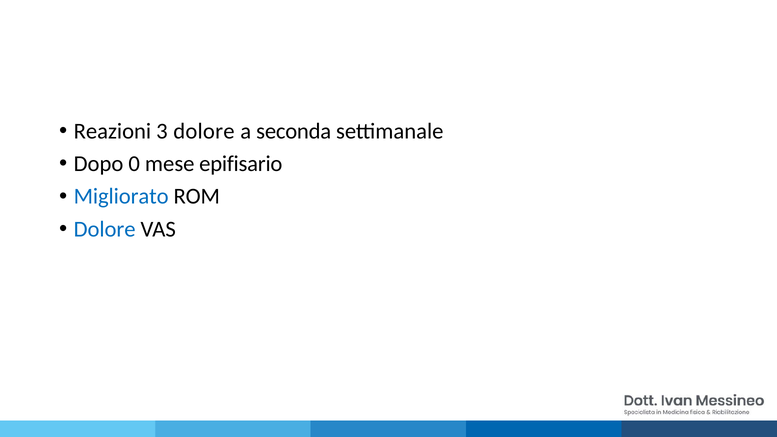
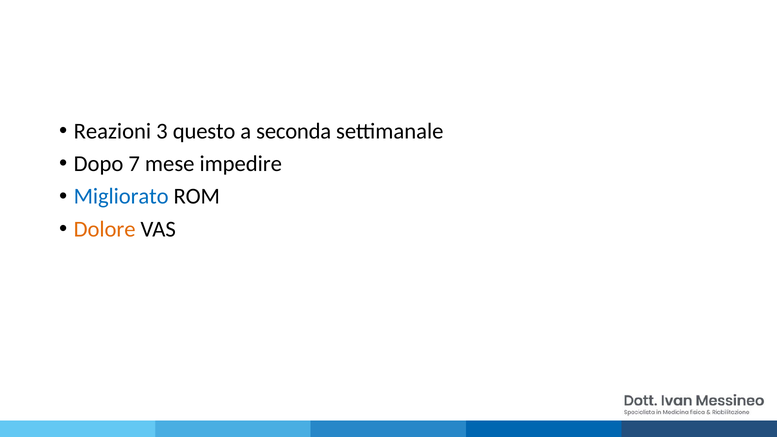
3 dolore: dolore -> questo
0: 0 -> 7
epifisario: epifisario -> impedire
Dolore at (105, 229) colour: blue -> orange
